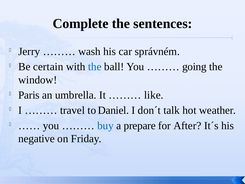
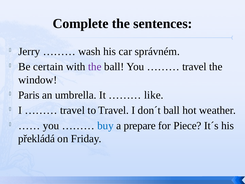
the at (95, 67) colour: blue -> purple
going at (194, 67): going -> travel
to Daniel: Daniel -> Travel
don´t talk: talk -> ball
After: After -> Piece
negative: negative -> překládá
